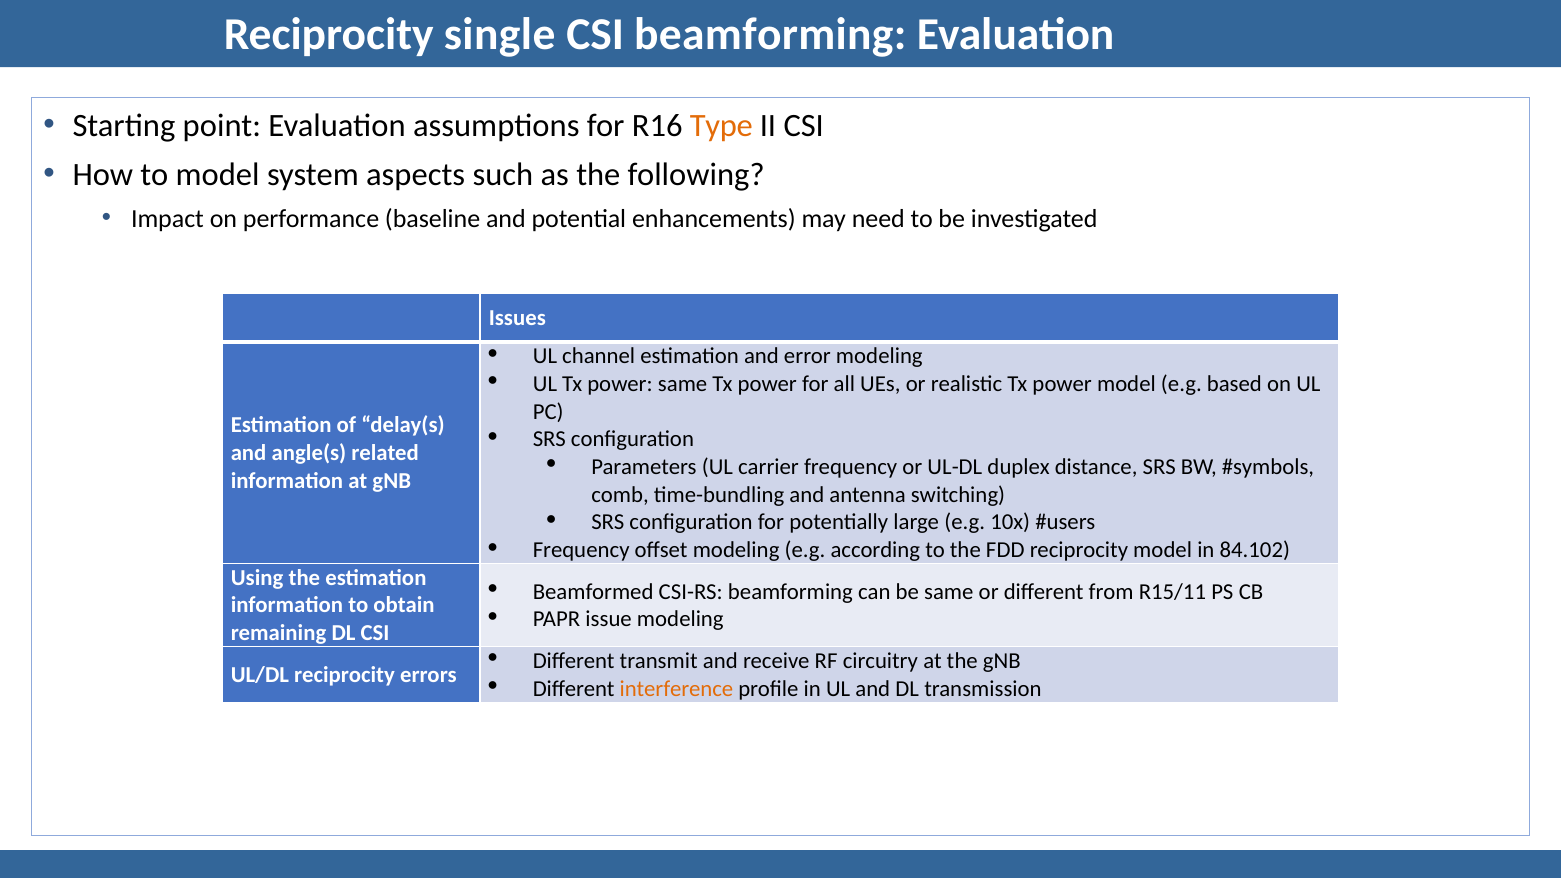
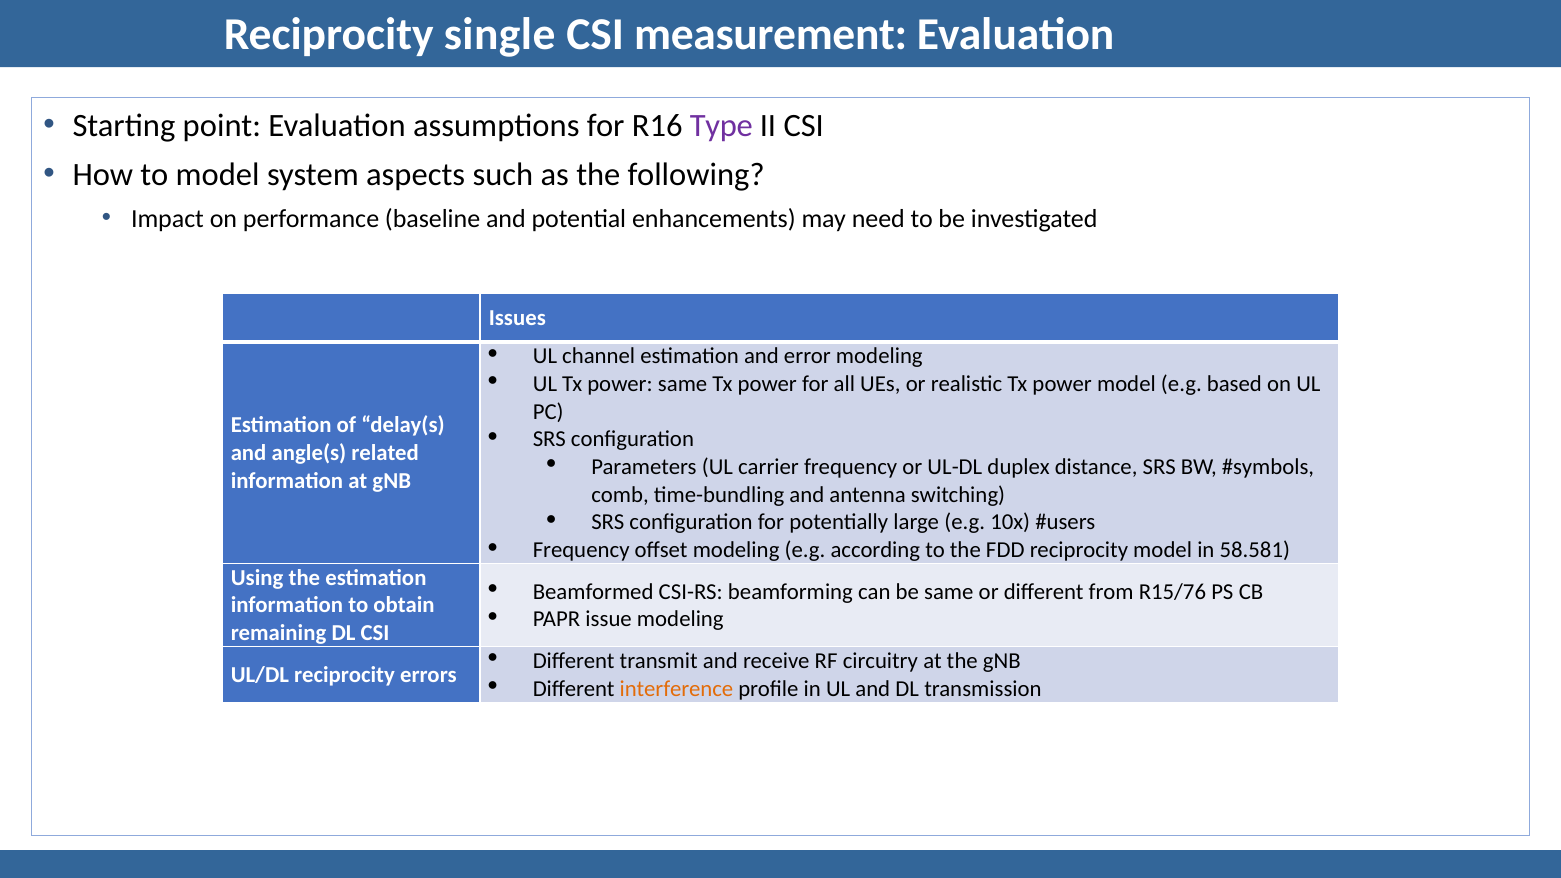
CSI beamforming: beamforming -> measurement
Type colour: orange -> purple
84.102: 84.102 -> 58.581
R15/11: R15/11 -> R15/76
